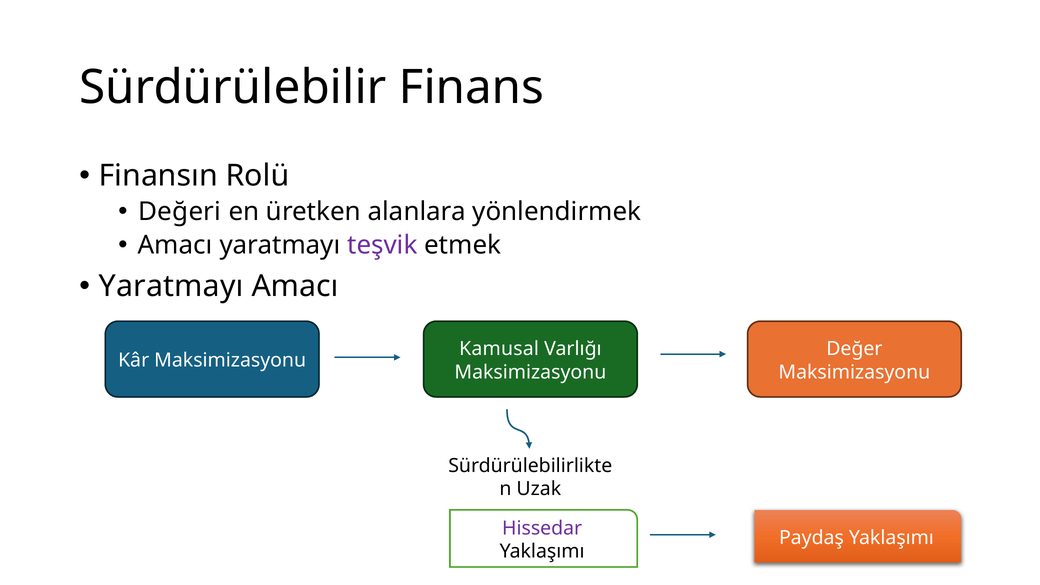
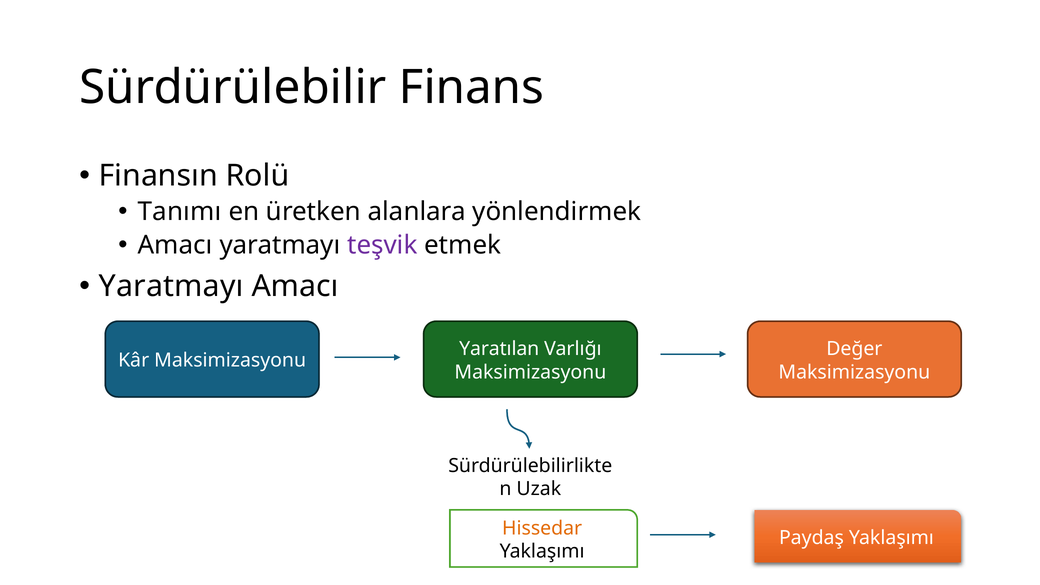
Değeri: Değeri -> Tanımı
Kamusal: Kamusal -> Yaratılan
Hissedar colour: purple -> orange
